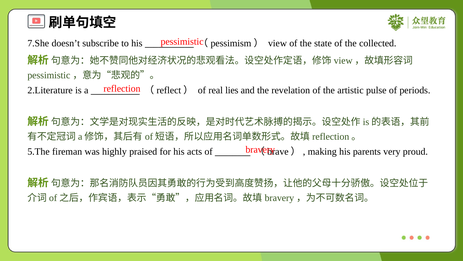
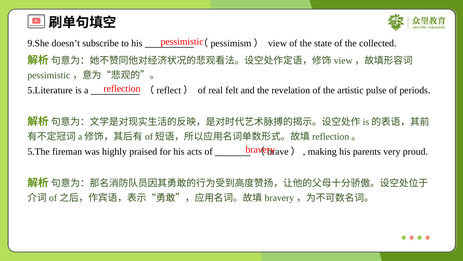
7.She: 7.She -> 9.She
2.Literature: 2.Literature -> 5.Literature
lies: lies -> felt
